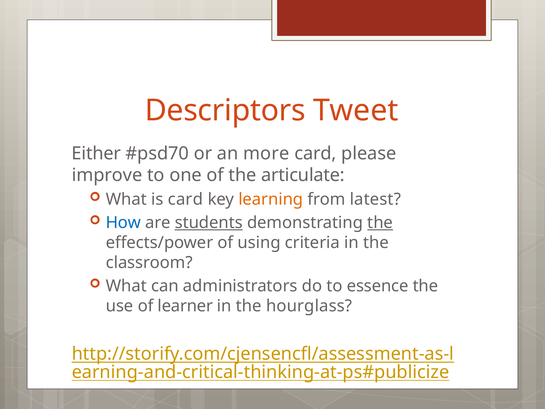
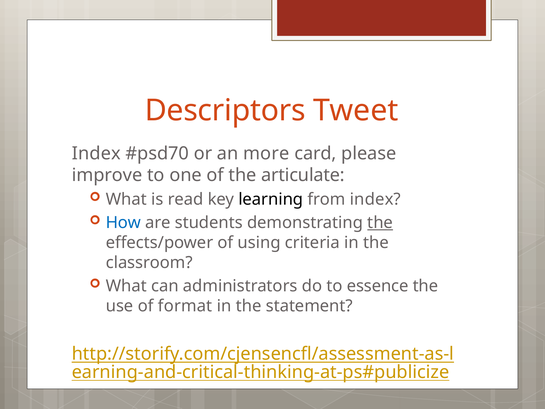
Either at (96, 153): Either -> Index
is card: card -> read
learning colour: orange -> black
from latest: latest -> index
students underline: present -> none
learner: learner -> format
hourglass: hourglass -> statement
